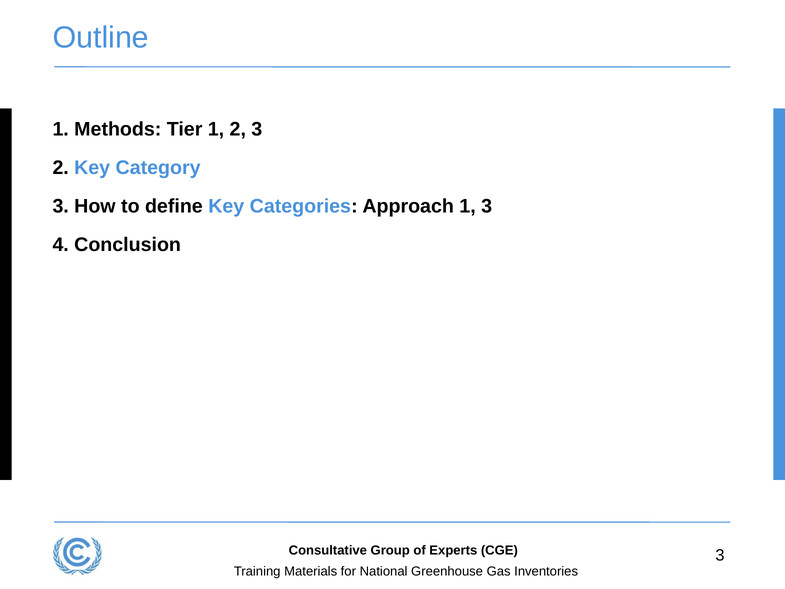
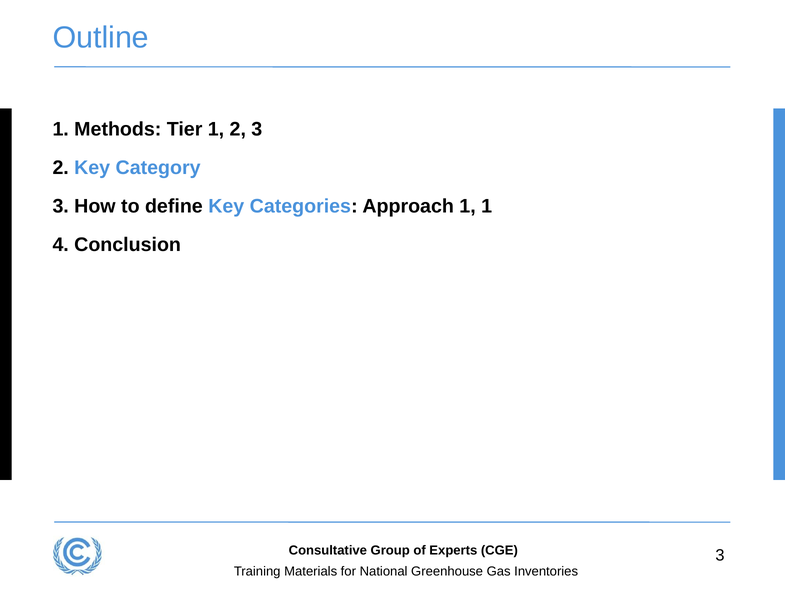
1 3: 3 -> 1
